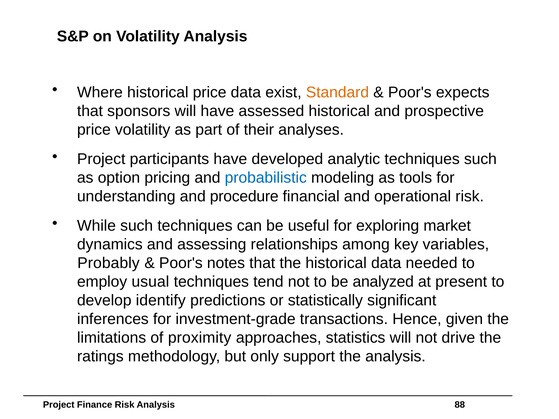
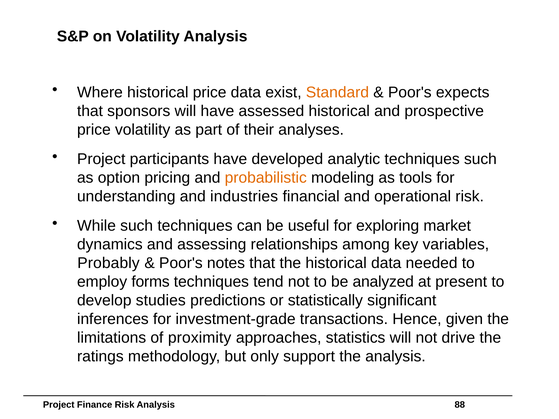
probabilistic colour: blue -> orange
procedure: procedure -> industries
usual: usual -> forms
identify: identify -> studies
